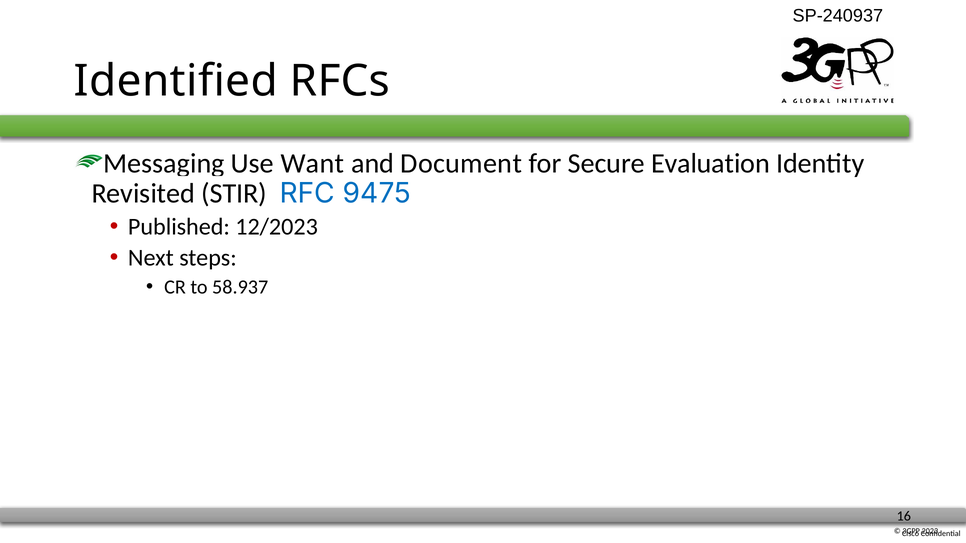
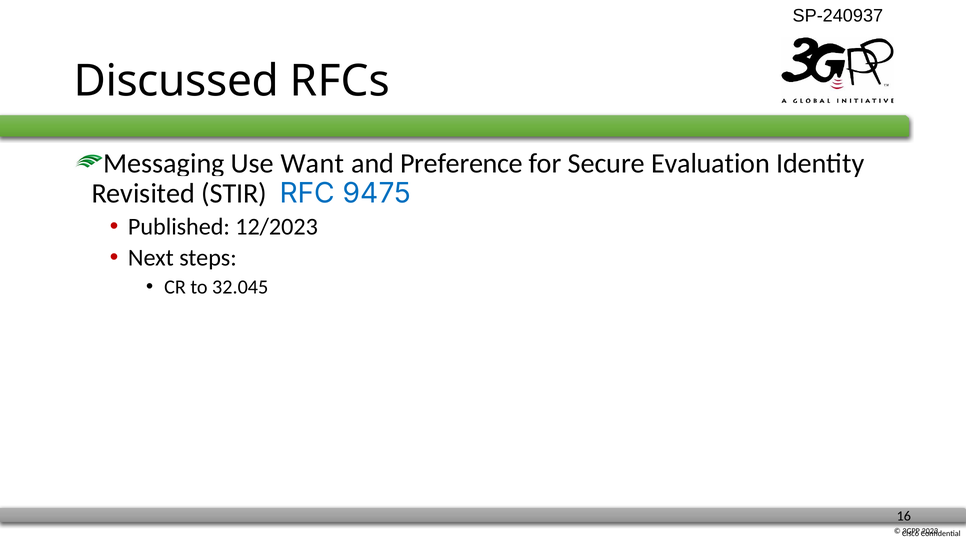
Identified: Identified -> Discussed
Document: Document -> Preference
58.937: 58.937 -> 32.045
